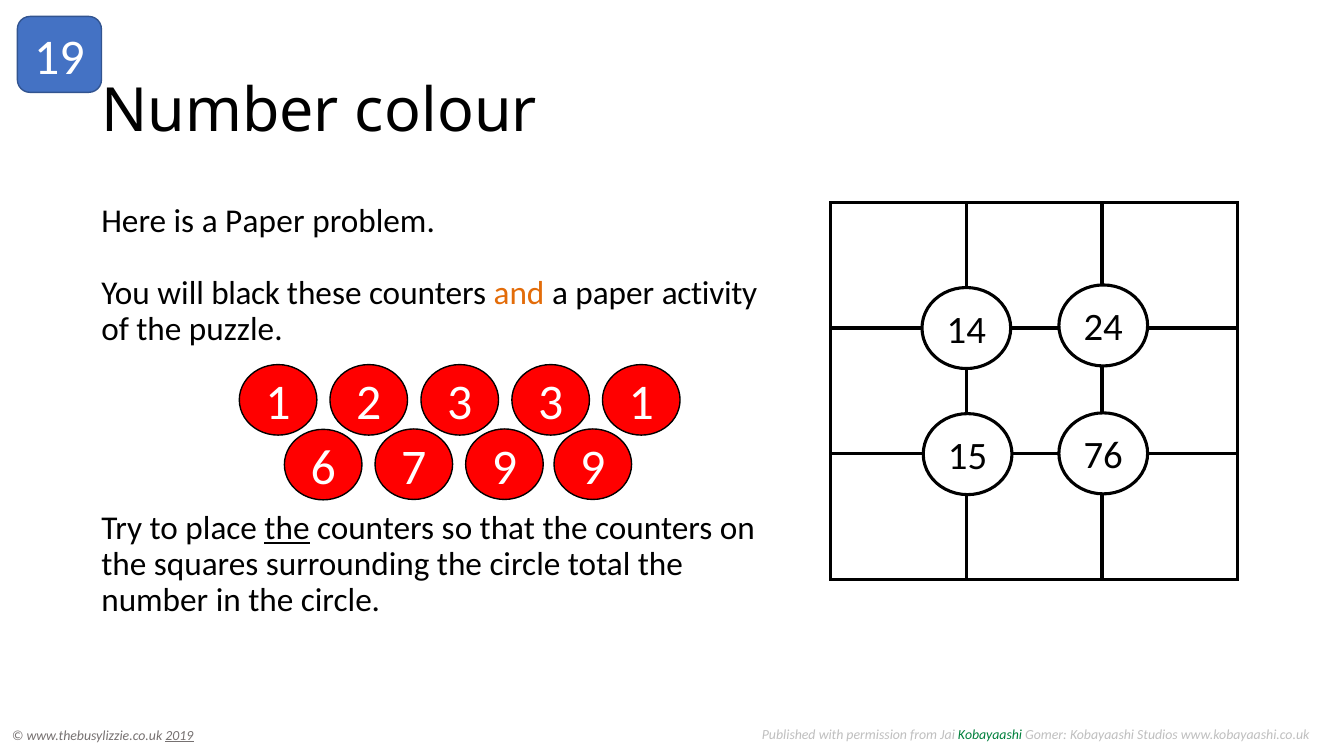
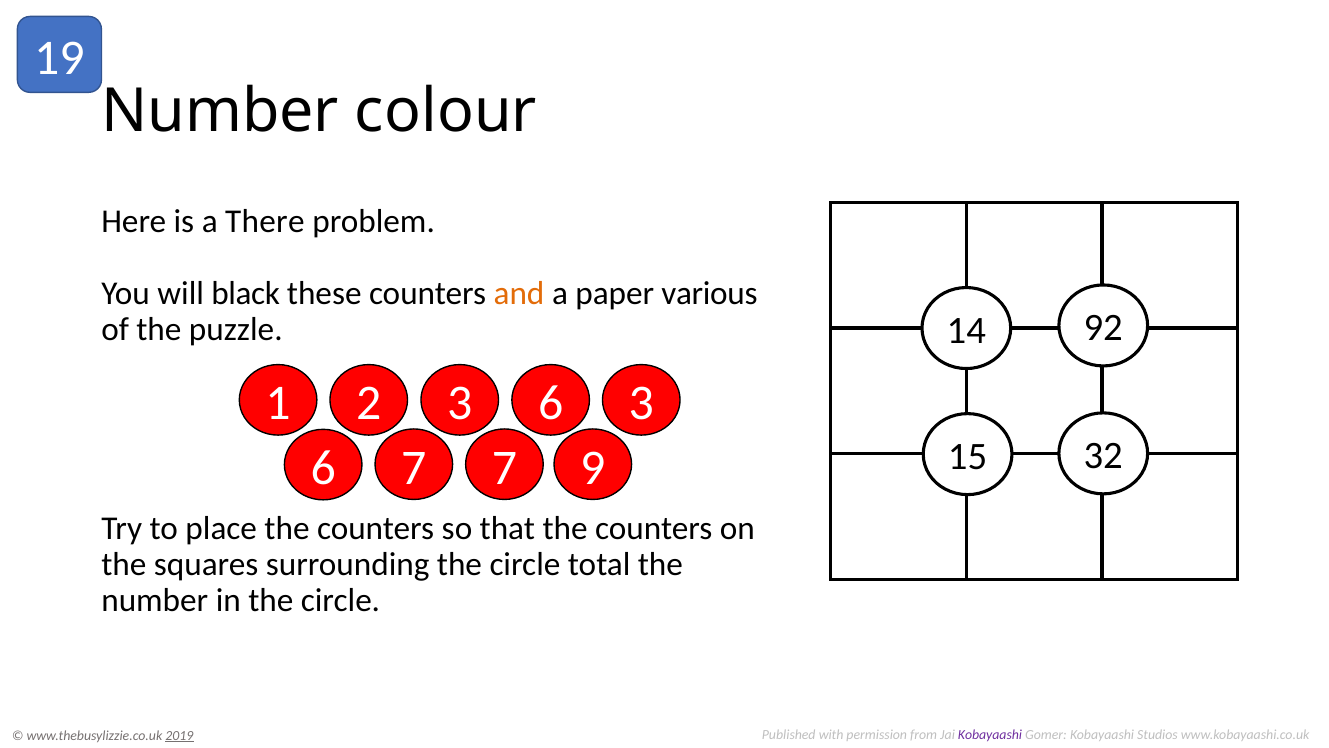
is a Paper: Paper -> There
activity: activity -> various
24: 24 -> 92
1 3: 3 -> 6
2 1: 1 -> 3
76: 76 -> 32
7 9: 9 -> 7
the at (287, 528) underline: present -> none
Kobayaashi at (990, 735) colour: green -> purple
